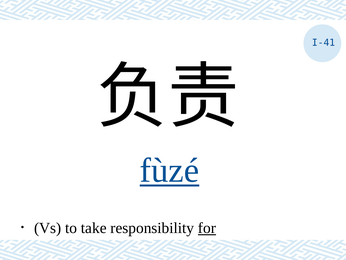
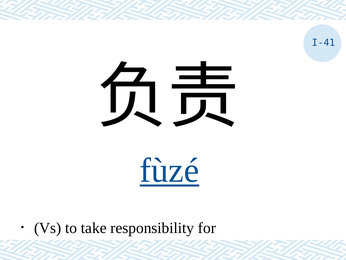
for underline: present -> none
